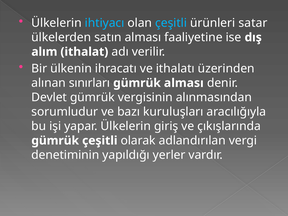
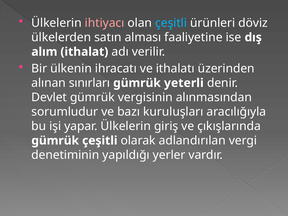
ihtiyacı colour: light blue -> pink
satar: satar -> döviz
gümrük alması: alması -> yeterli
